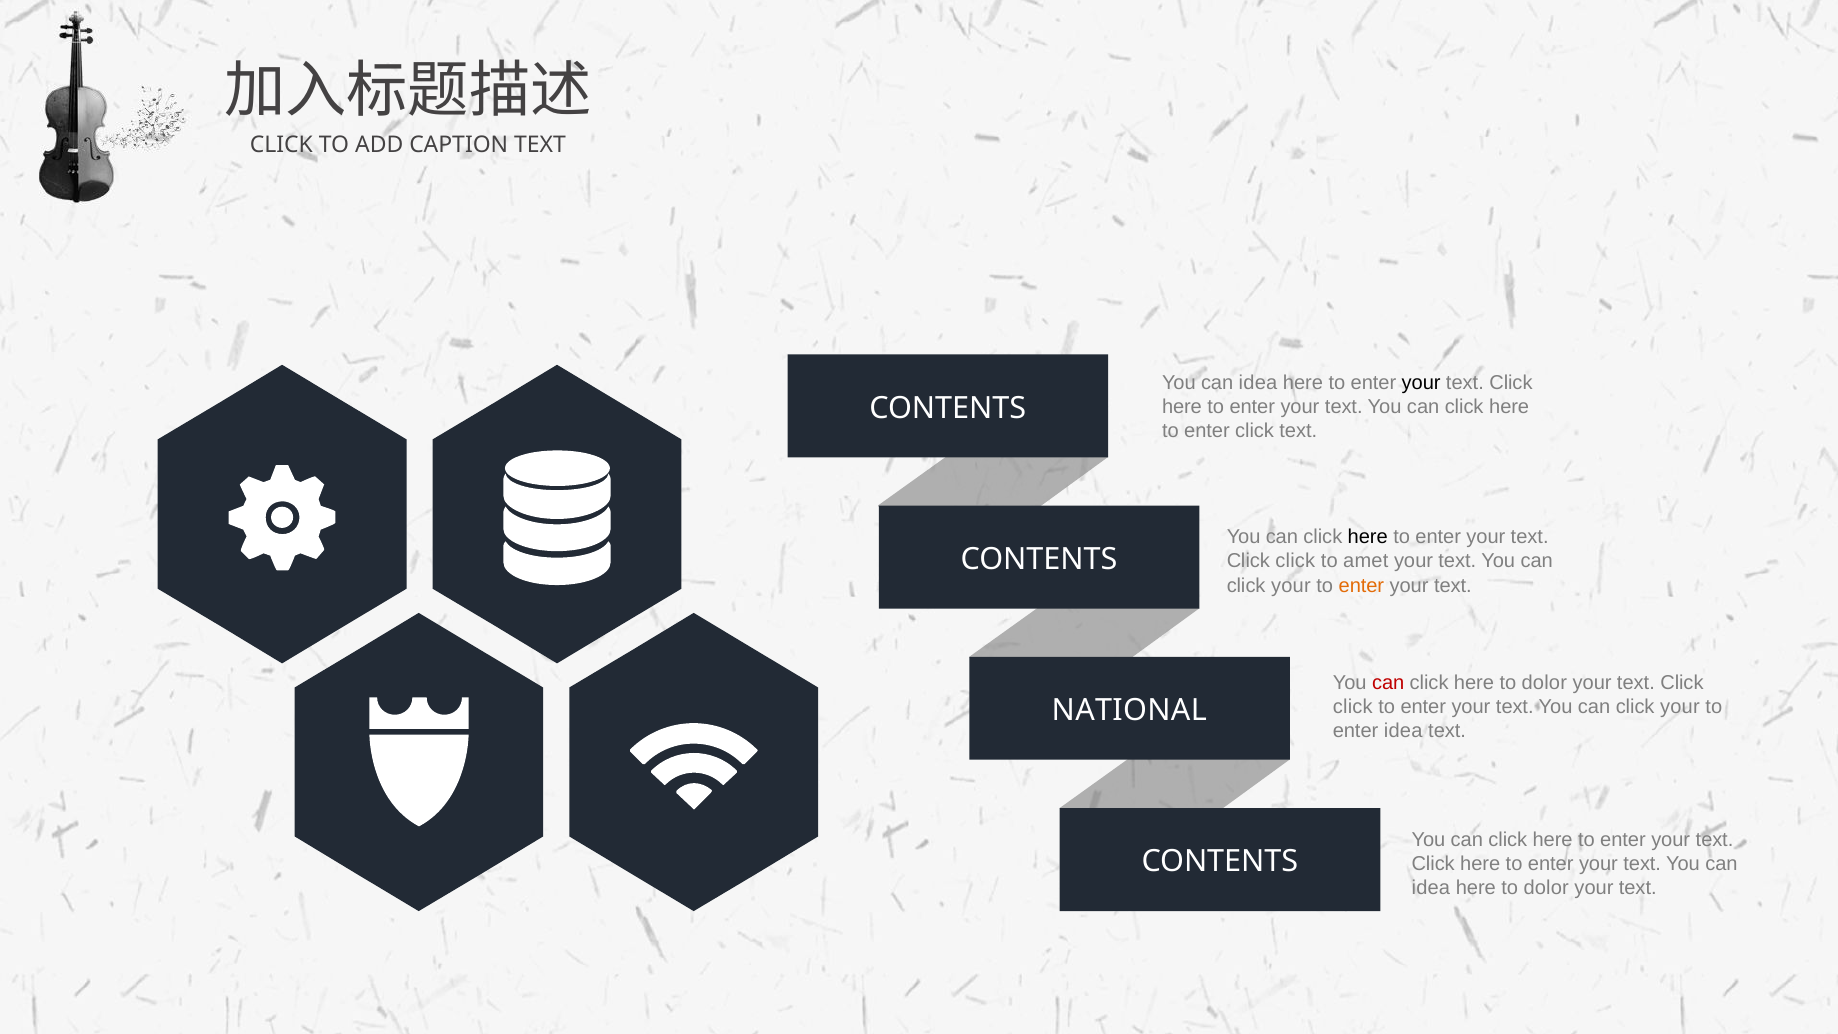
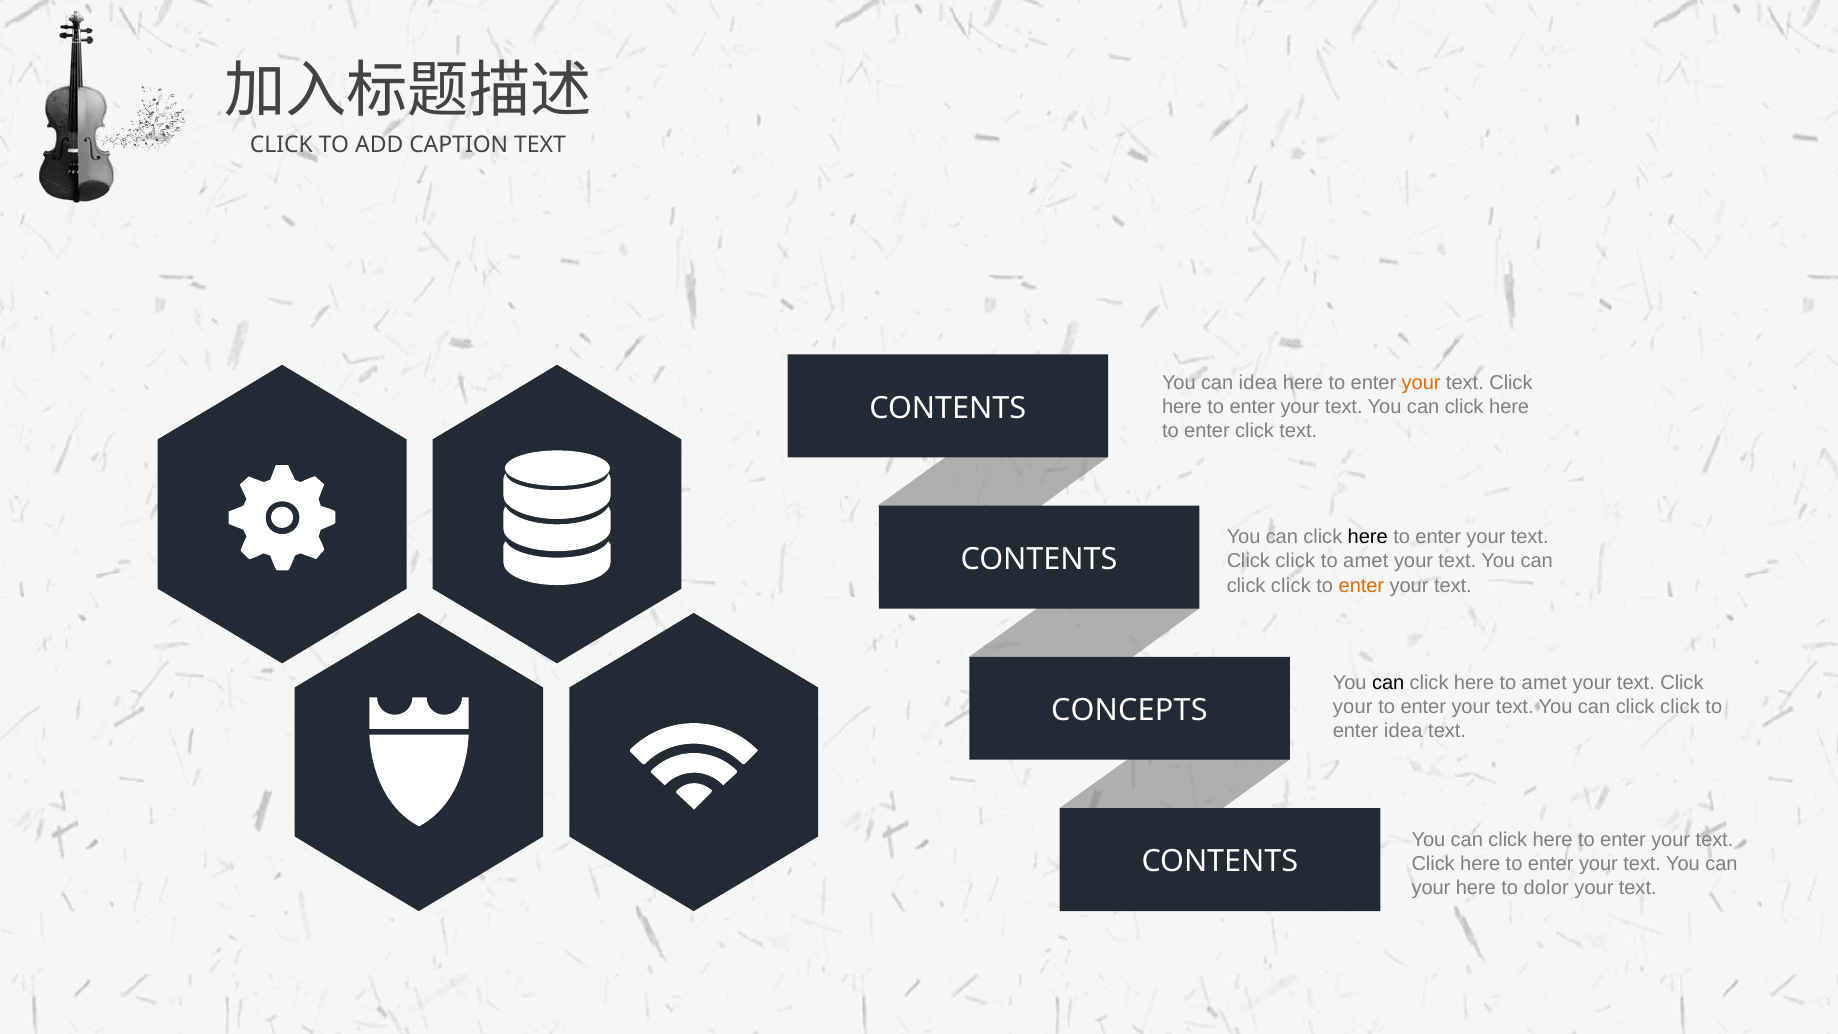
your at (1421, 383) colour: black -> orange
your at (1291, 586): your -> click
can at (1388, 683) colour: red -> black
click here to dolor: dolor -> amet
click at (1353, 707): click -> your
your at (1680, 707): your -> click
NATIONAL: NATIONAL -> CONCEPTS
idea at (1431, 888): idea -> your
